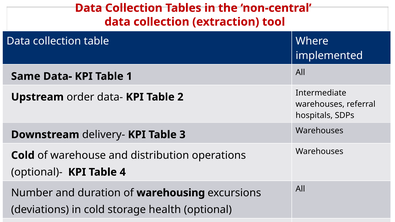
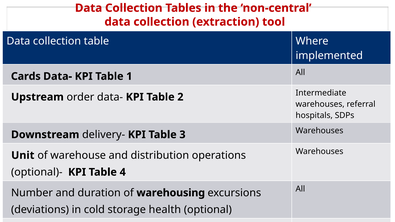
Same: Same -> Cards
Cold at (23, 155): Cold -> Unit
